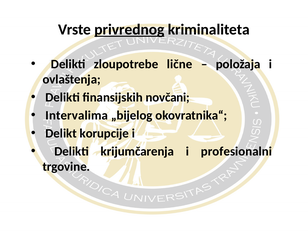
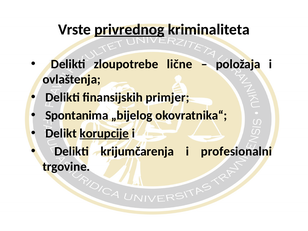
novčani: novčani -> primjer
Intervalima: Intervalima -> Spontanima
korupcije underline: none -> present
